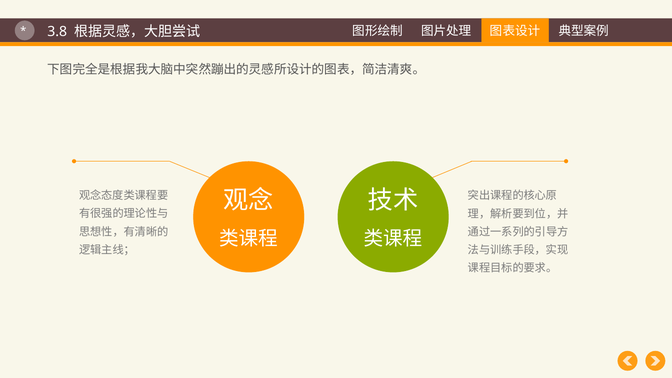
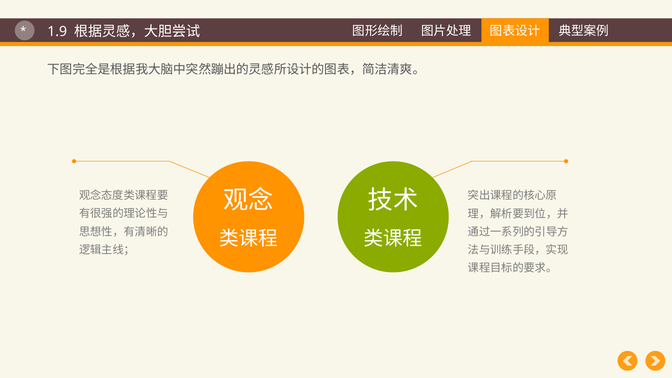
3.8: 3.8 -> 1.9
